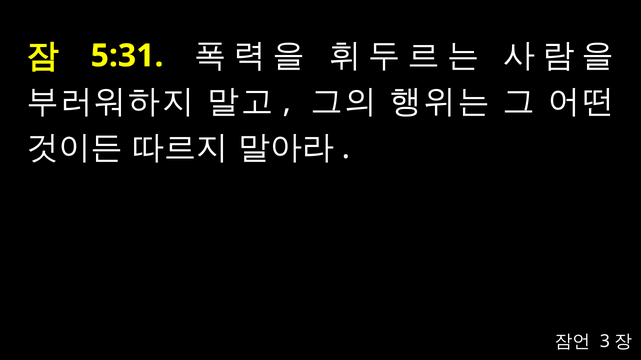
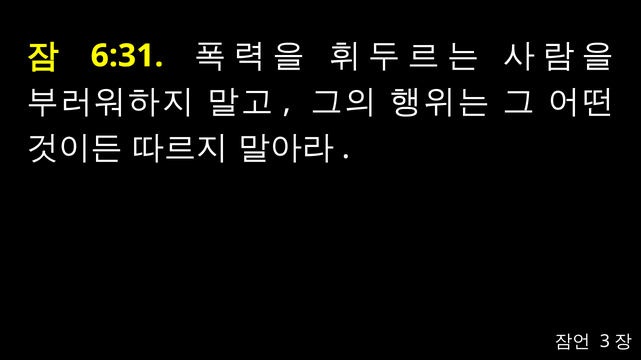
5:31: 5:31 -> 6:31
